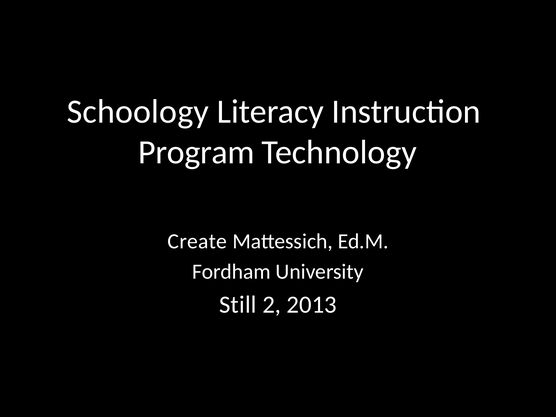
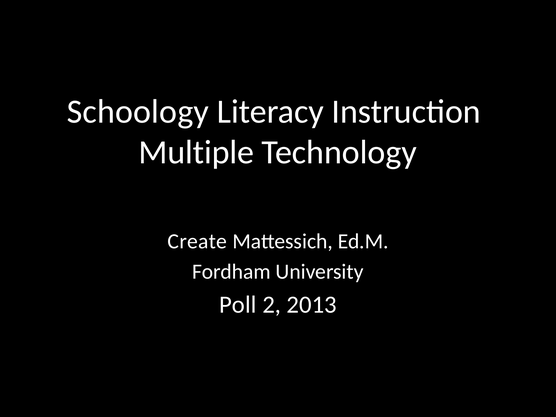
Program: Program -> Multiple
Still: Still -> Poll
